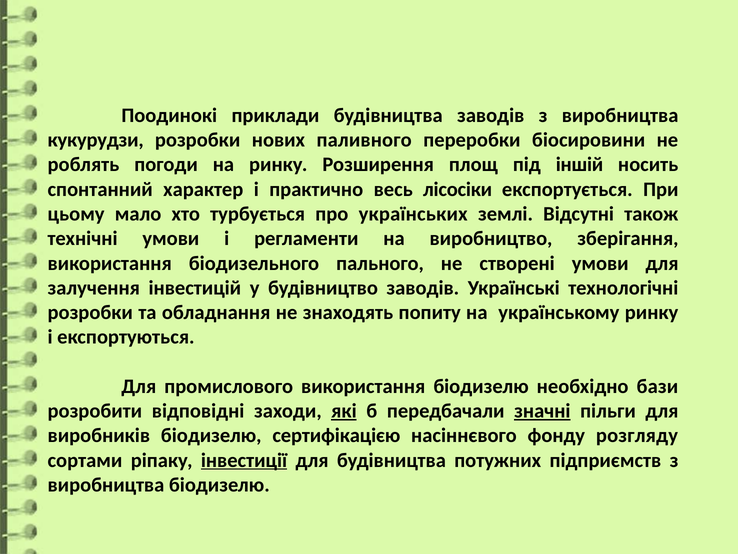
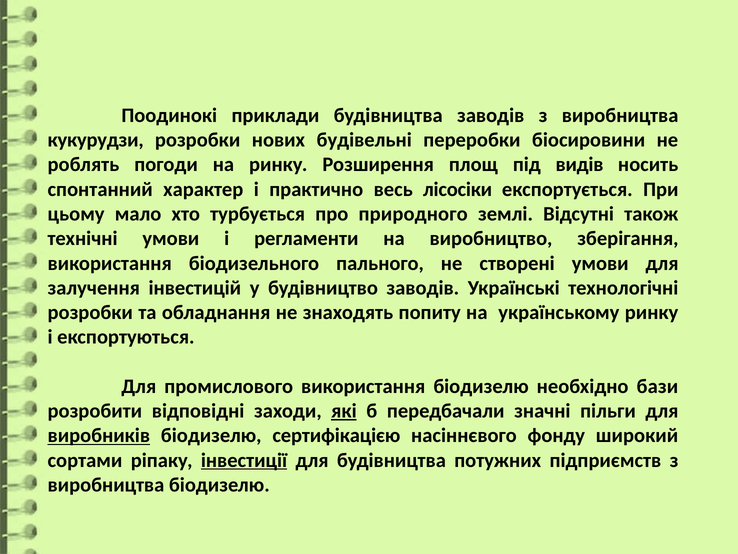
паливного: паливного -> будівельні
іншій: іншій -> видів
українських: українських -> природного
значні underline: present -> none
виробників underline: none -> present
розгляду: розгляду -> широкий
